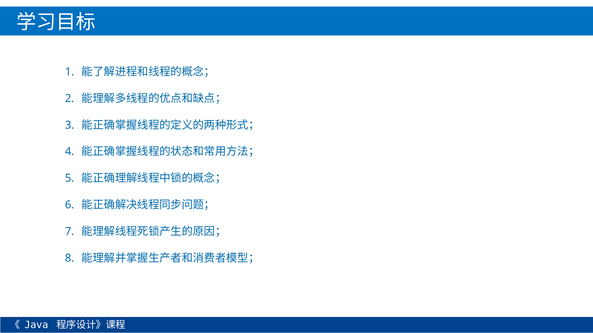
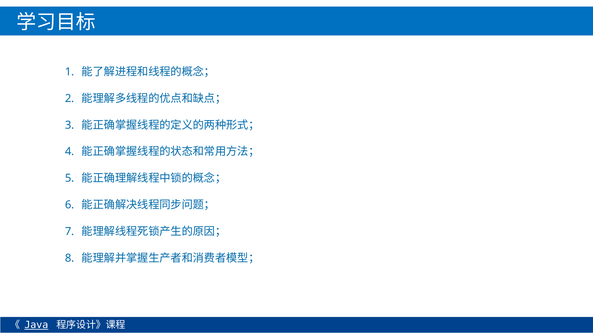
Java underline: none -> present
